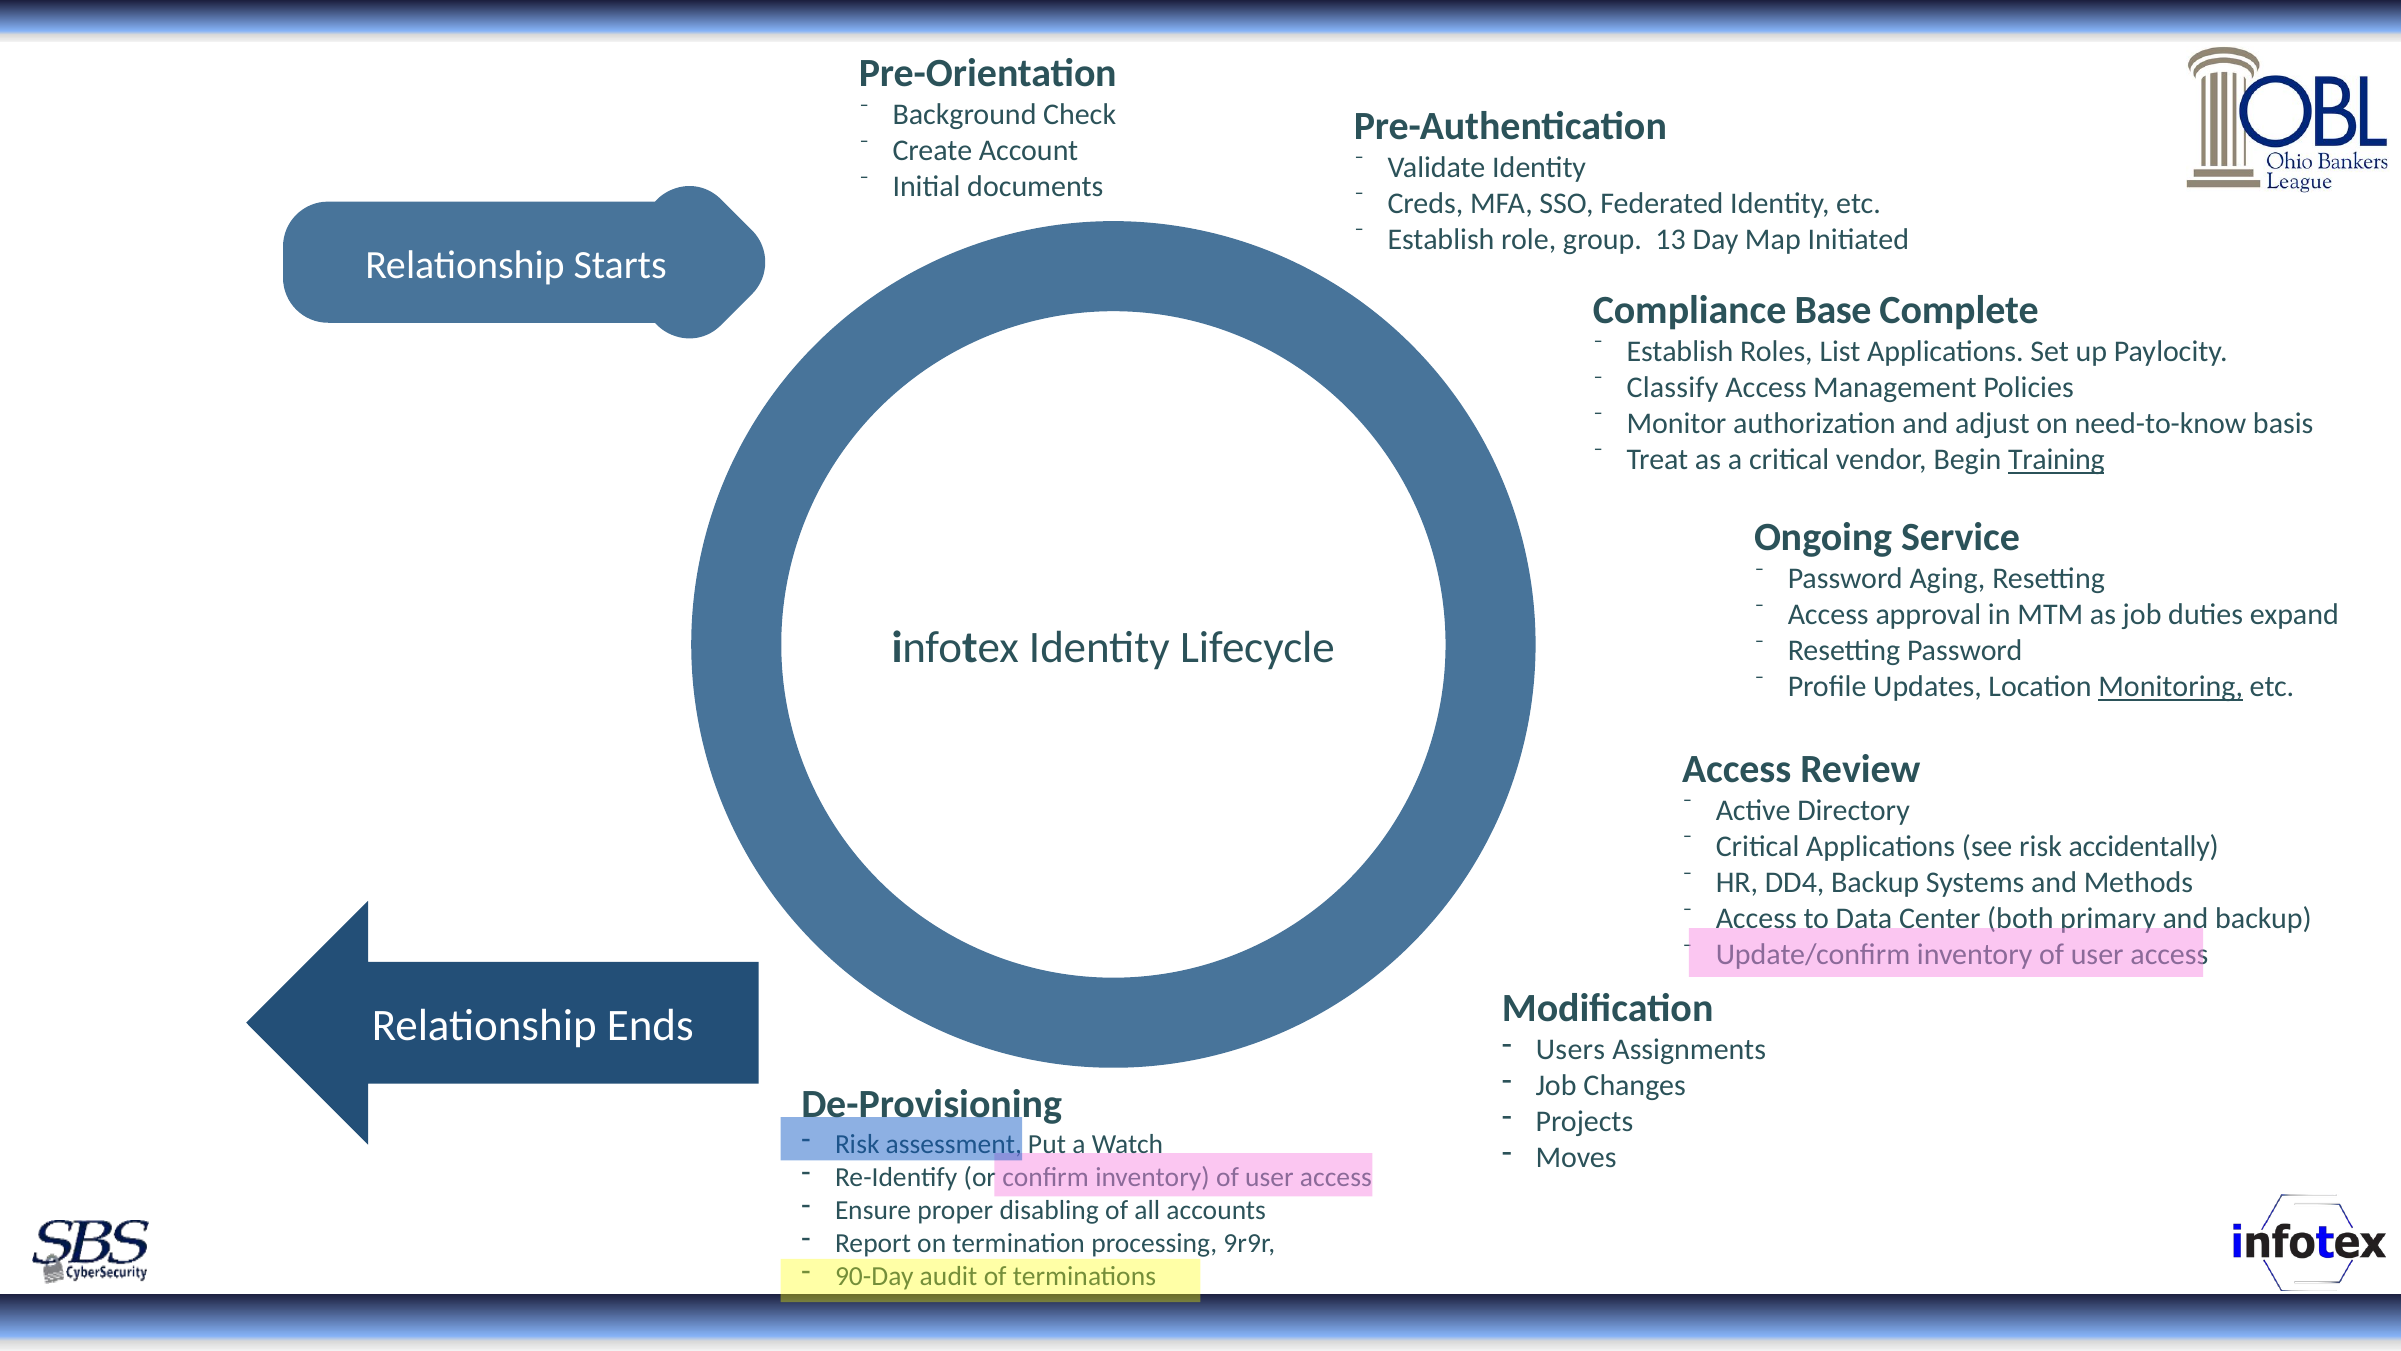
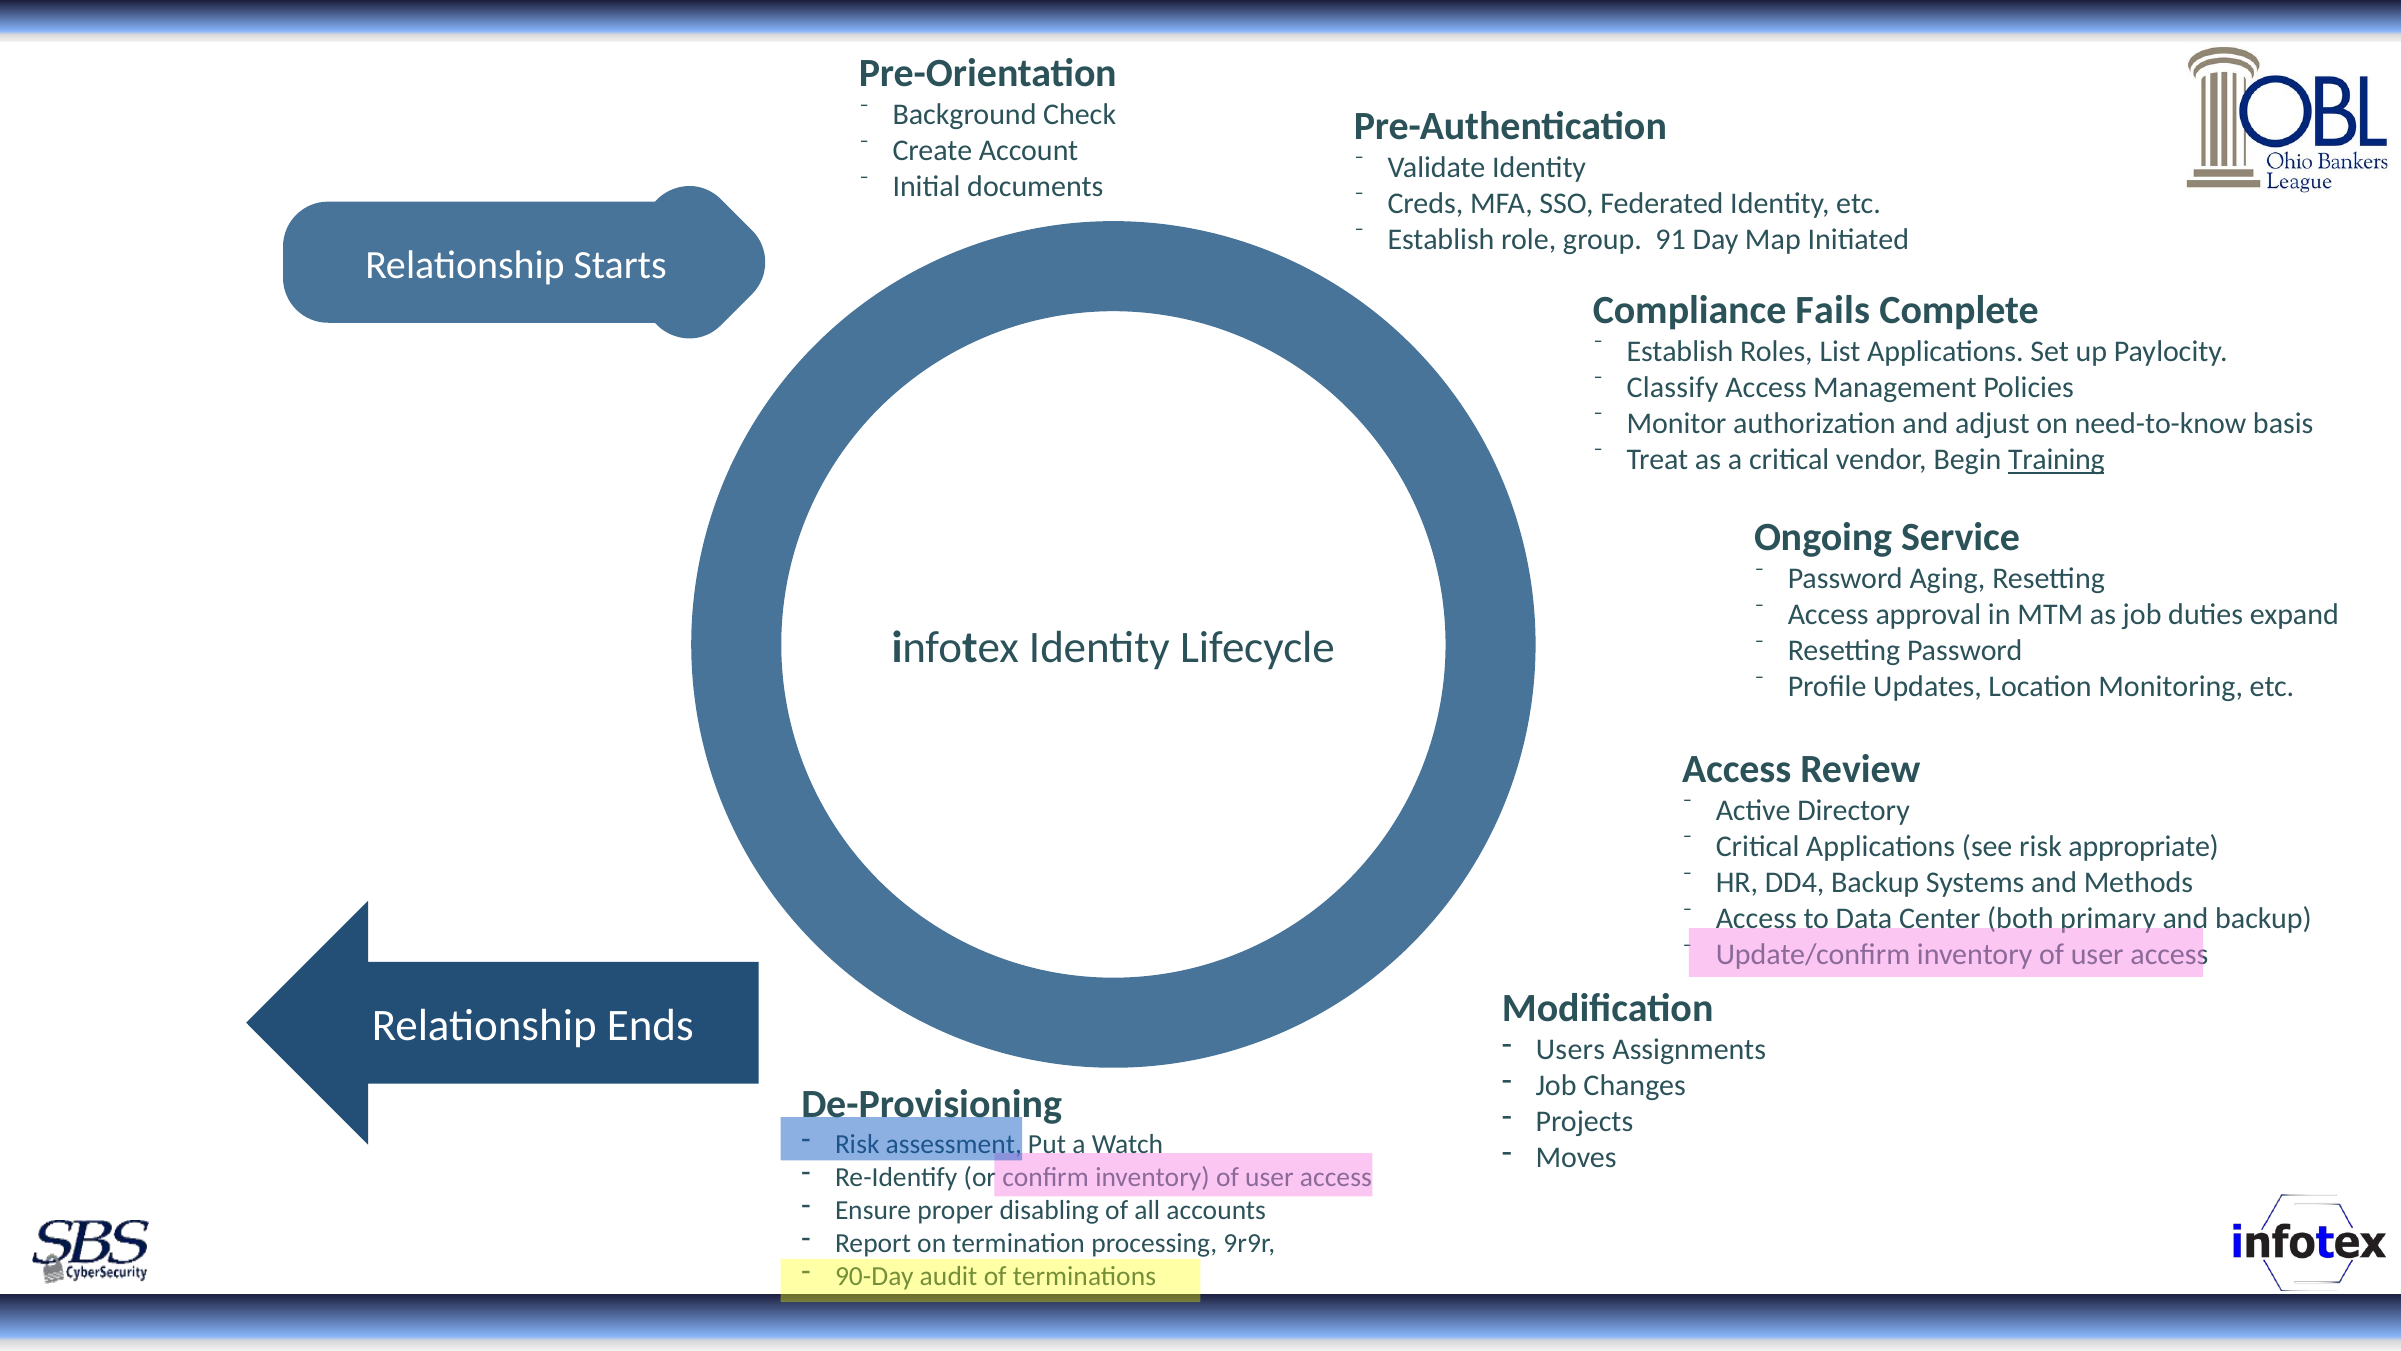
13: 13 -> 91
Base: Base -> Fails
Monitoring underline: present -> none
accidentally: accidentally -> appropriate
